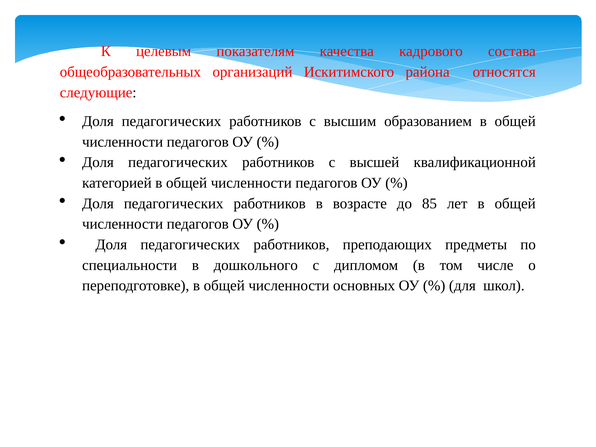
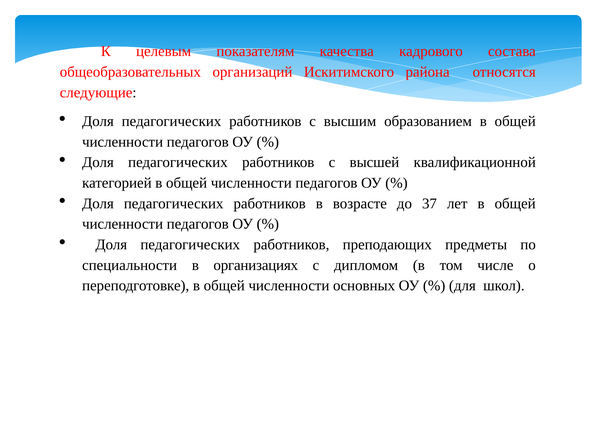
85: 85 -> 37
дошкольного: дошкольного -> организациях
